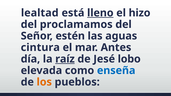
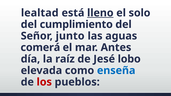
hizo: hizo -> solo
proclamamos: proclamamos -> cumplimiento
estén: estén -> junto
cintura: cintura -> comerá
raíz underline: present -> none
los colour: orange -> red
